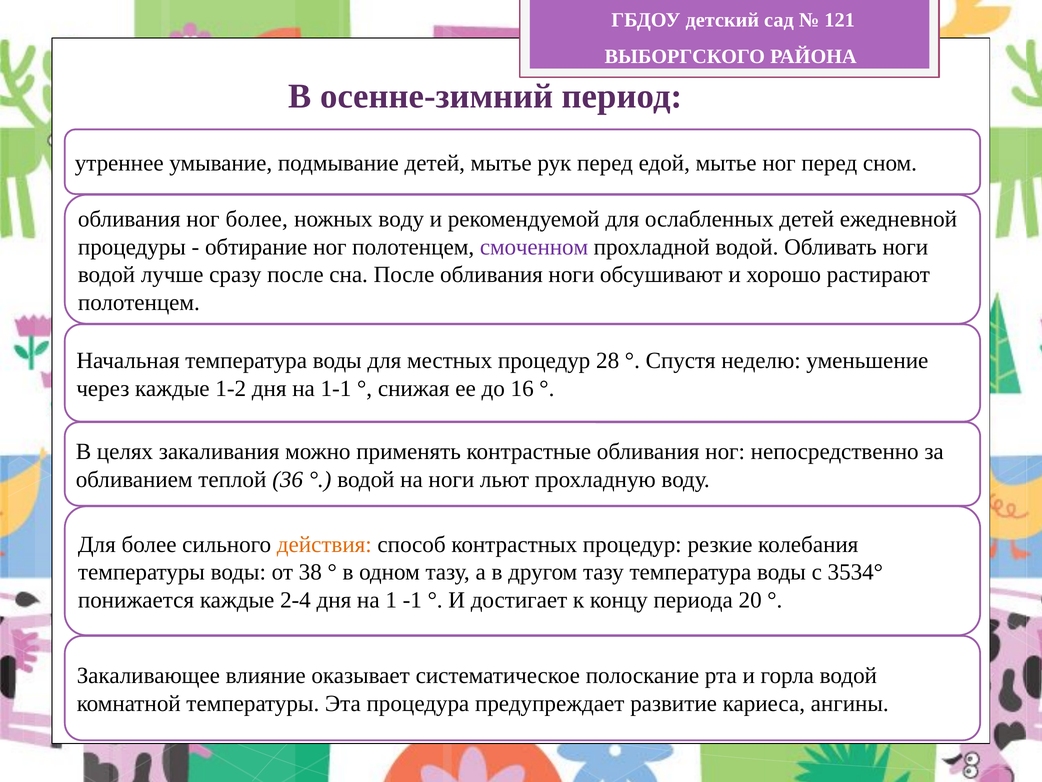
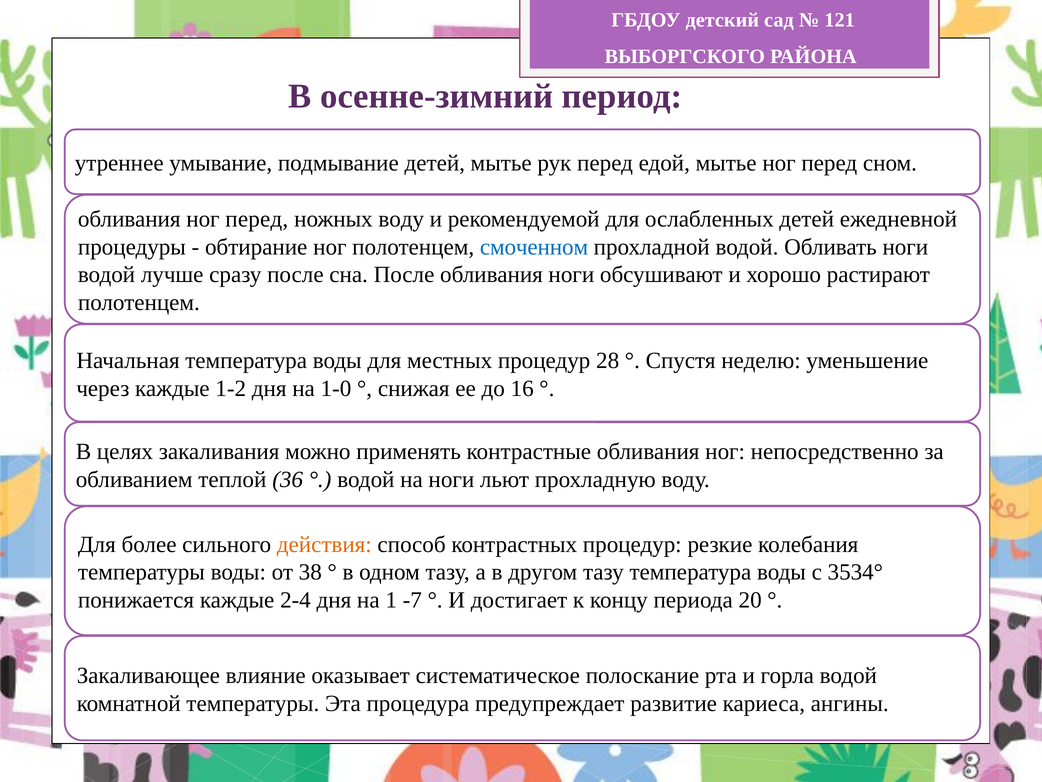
обливания ног более: более -> перед
смоченном colour: purple -> blue
1-1: 1-1 -> 1-0
-1: -1 -> -7
